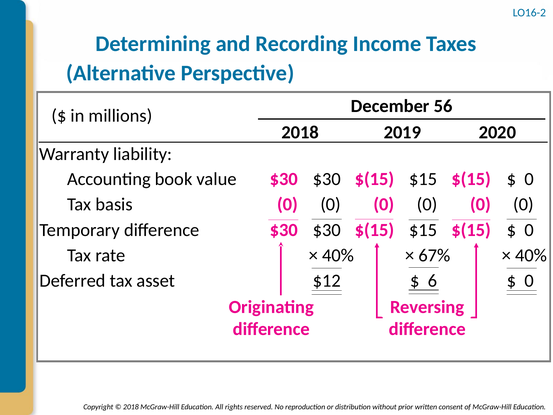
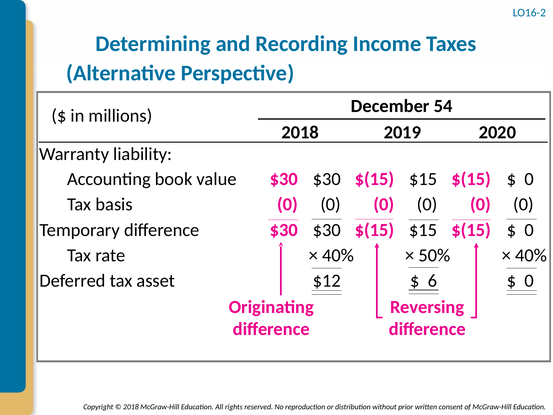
56: 56 -> 54
67%: 67% -> 50%
